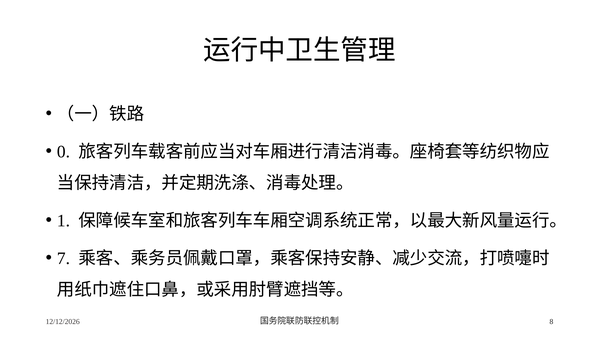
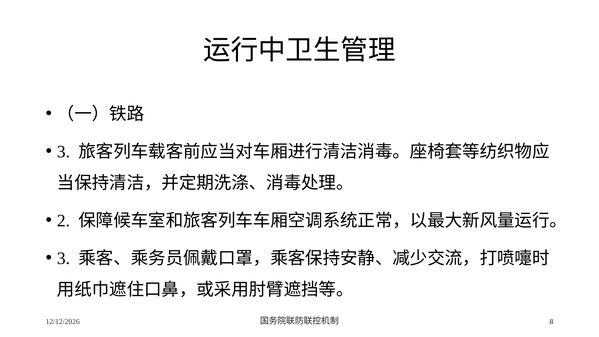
0 at (63, 152): 0 -> 3
1: 1 -> 2
7 at (63, 258): 7 -> 3
